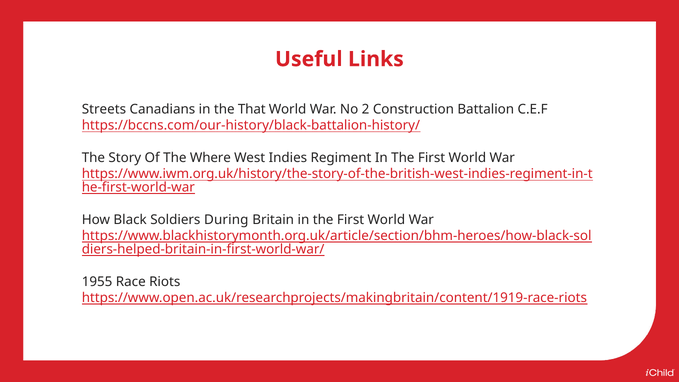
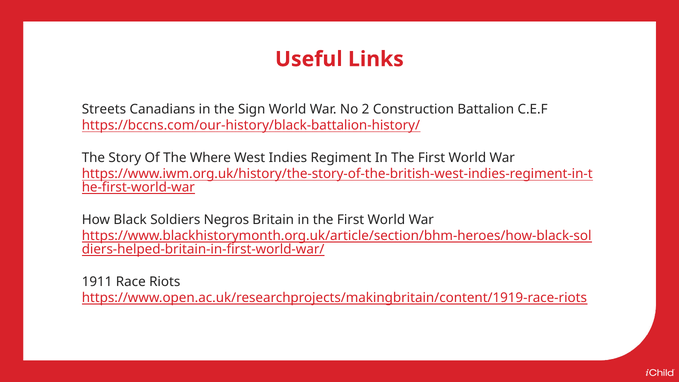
That: That -> Sign
During: During -> Negros
1955: 1955 -> 1911
